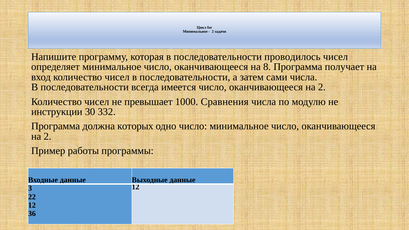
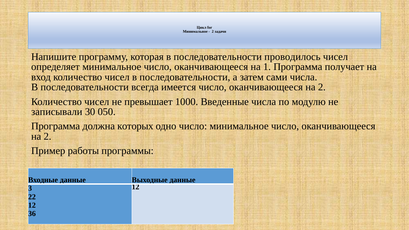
8: 8 -> 1
Сравнения: Сравнения -> Введенные
инструкции: инструкции -> записывали
332: 332 -> 050
